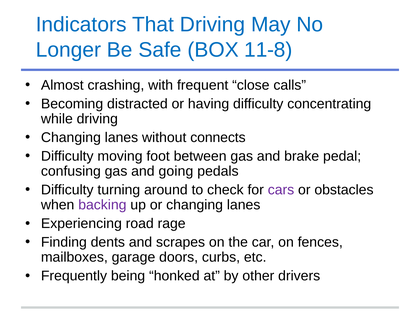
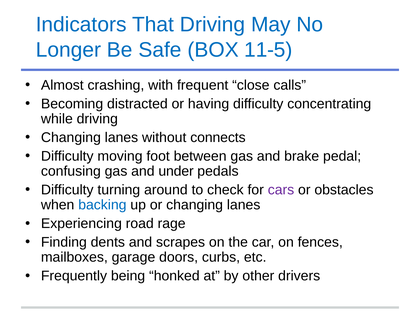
11-8: 11-8 -> 11-5
going: going -> under
backing colour: purple -> blue
